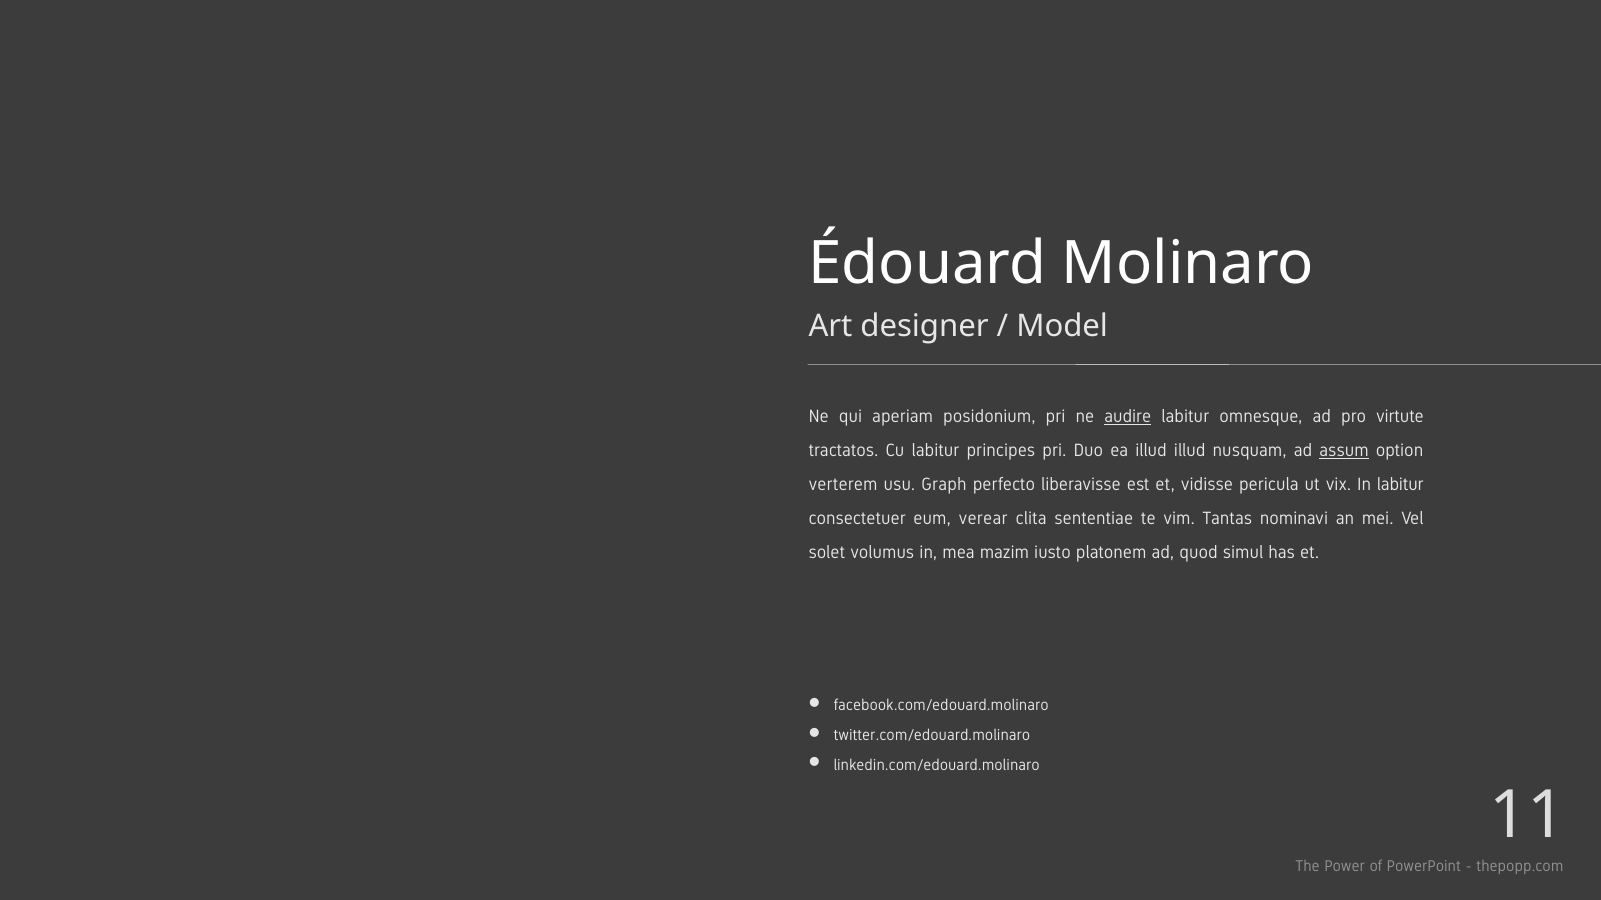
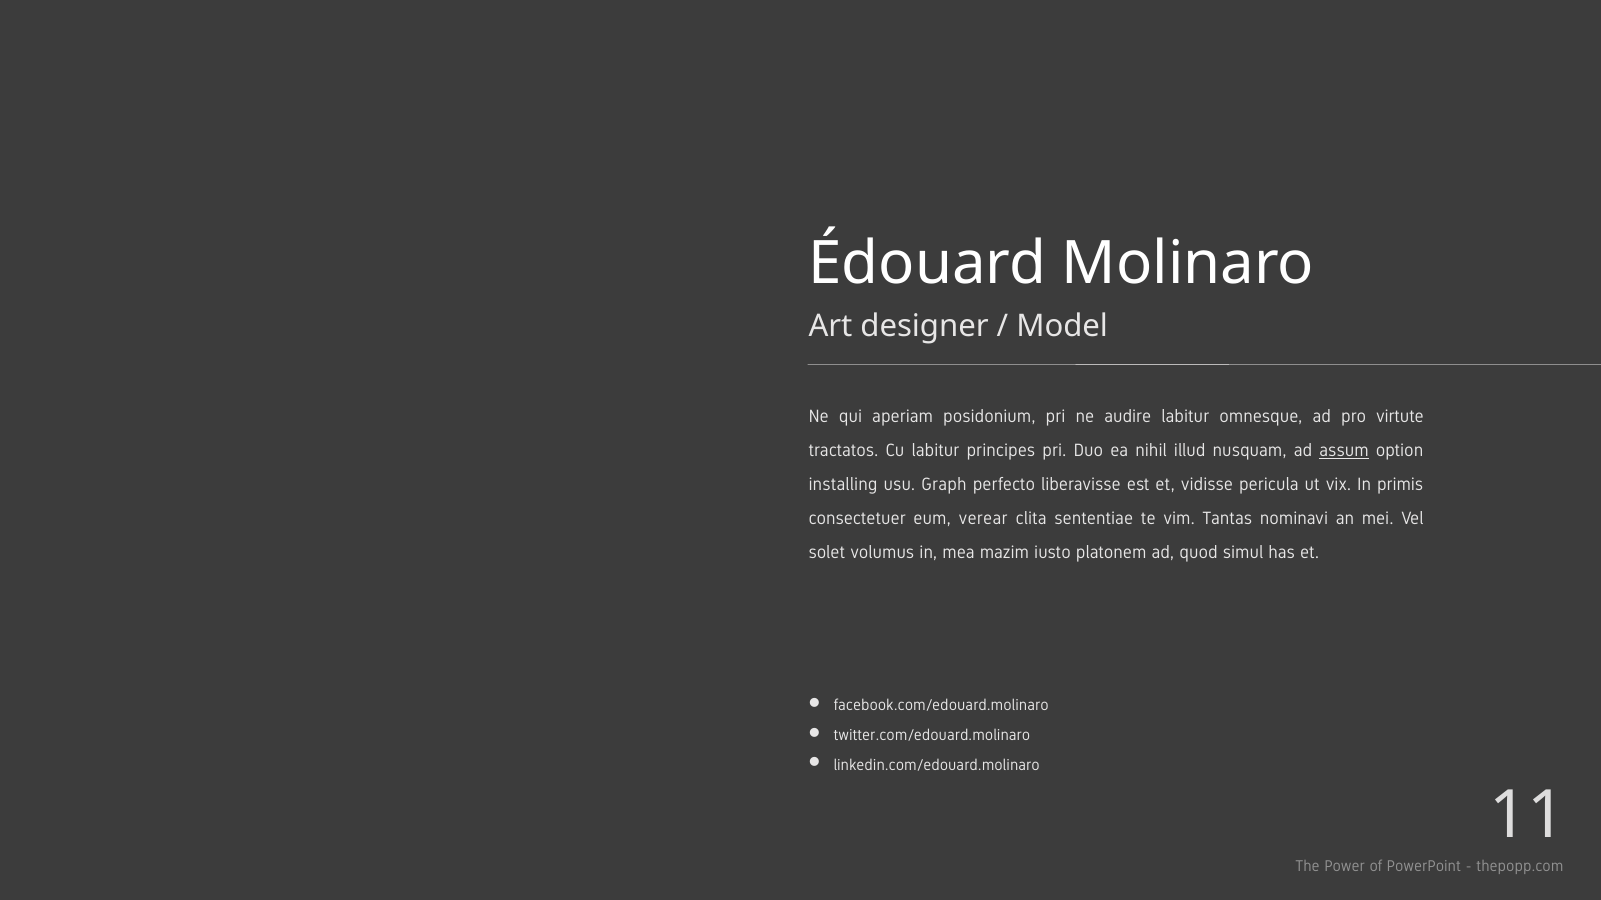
audire underline: present -> none
ea illud: illud -> nihil
verterem: verterem -> installing
In labitur: labitur -> primis
